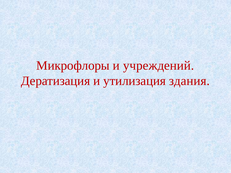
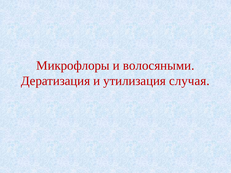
учреждений: учреждений -> волосяными
здания: здания -> случая
